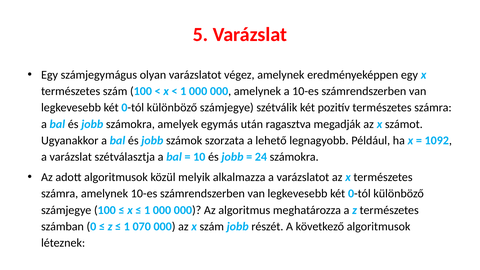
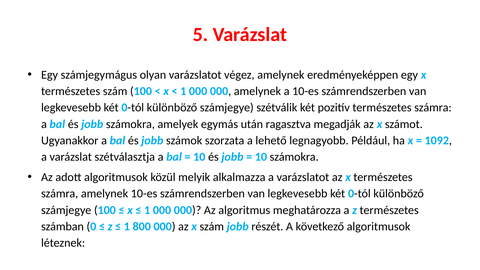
24 at (261, 157): 24 -> 10
070: 070 -> 800
